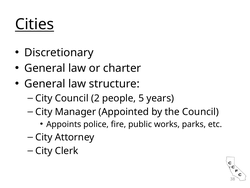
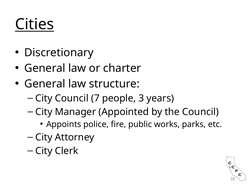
2: 2 -> 7
5: 5 -> 3
